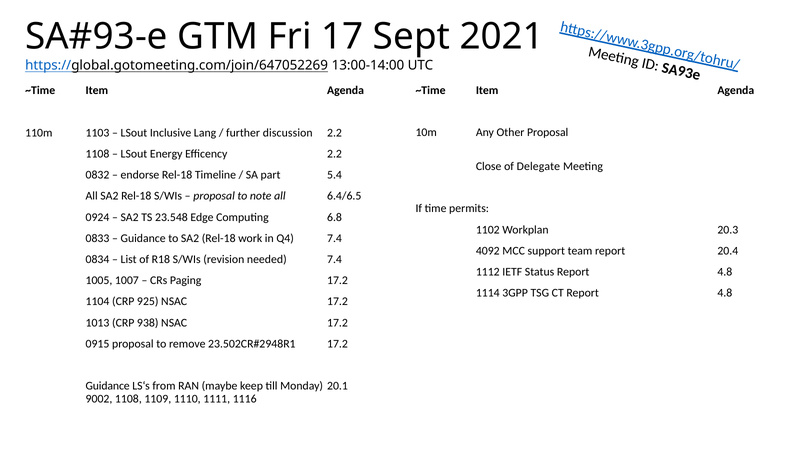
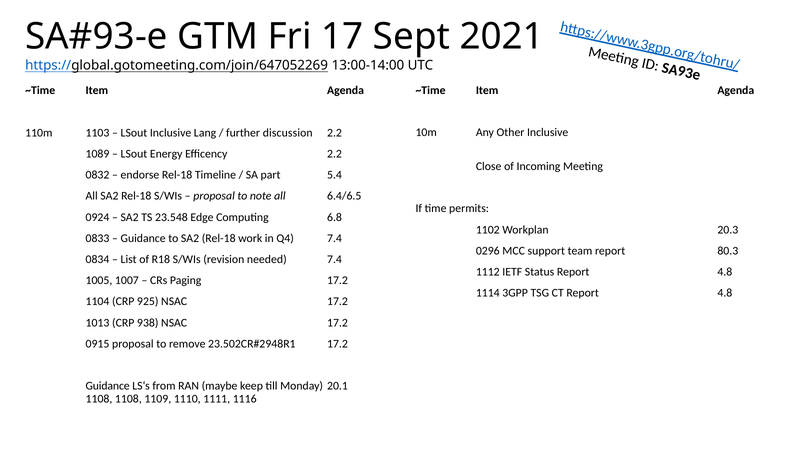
Other Proposal: Proposal -> Inclusive
1108 at (97, 154): 1108 -> 1089
Delegate: Delegate -> Incoming
4092: 4092 -> 0296
20.4: 20.4 -> 80.3
9002 at (99, 399): 9002 -> 1108
